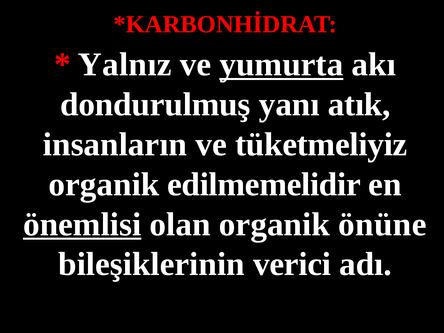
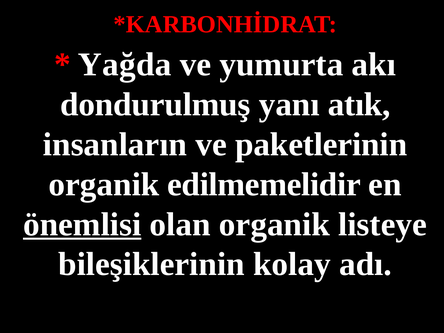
Yalnız: Yalnız -> Yağda
yumurta underline: present -> none
tüketmeliyiz: tüketmeliyiz -> paketlerinin
önüne: önüne -> listeye
verici: verici -> kolay
